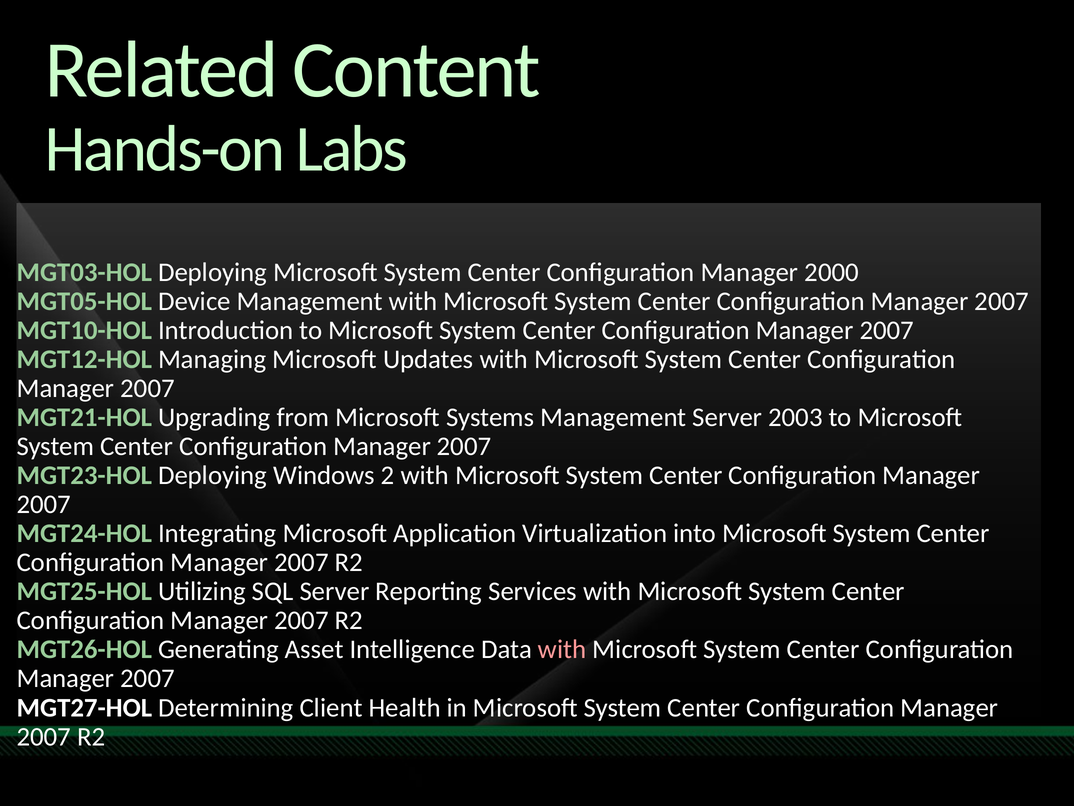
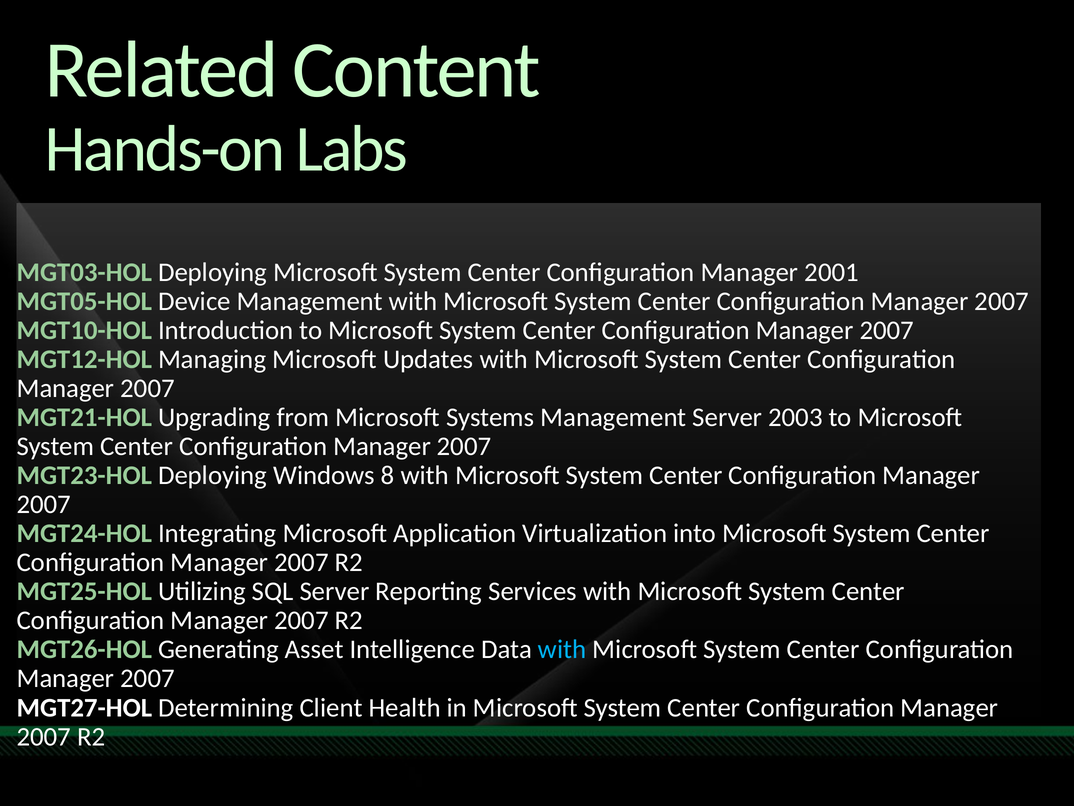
2000: 2000 -> 2001
2: 2 -> 8
with at (562, 649) colour: pink -> light blue
